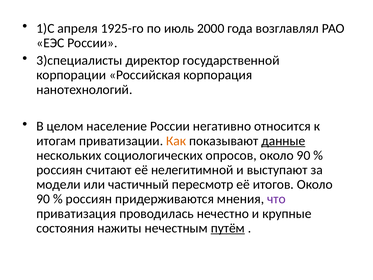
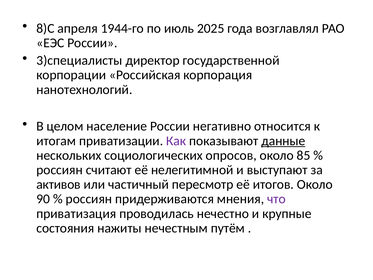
1)С: 1)С -> 8)С
1925-го: 1925-го -> 1944-го
2000: 2000 -> 2025
Как colour: orange -> purple
опросов около 90: 90 -> 85
модели: модели -> активов
путём underline: present -> none
